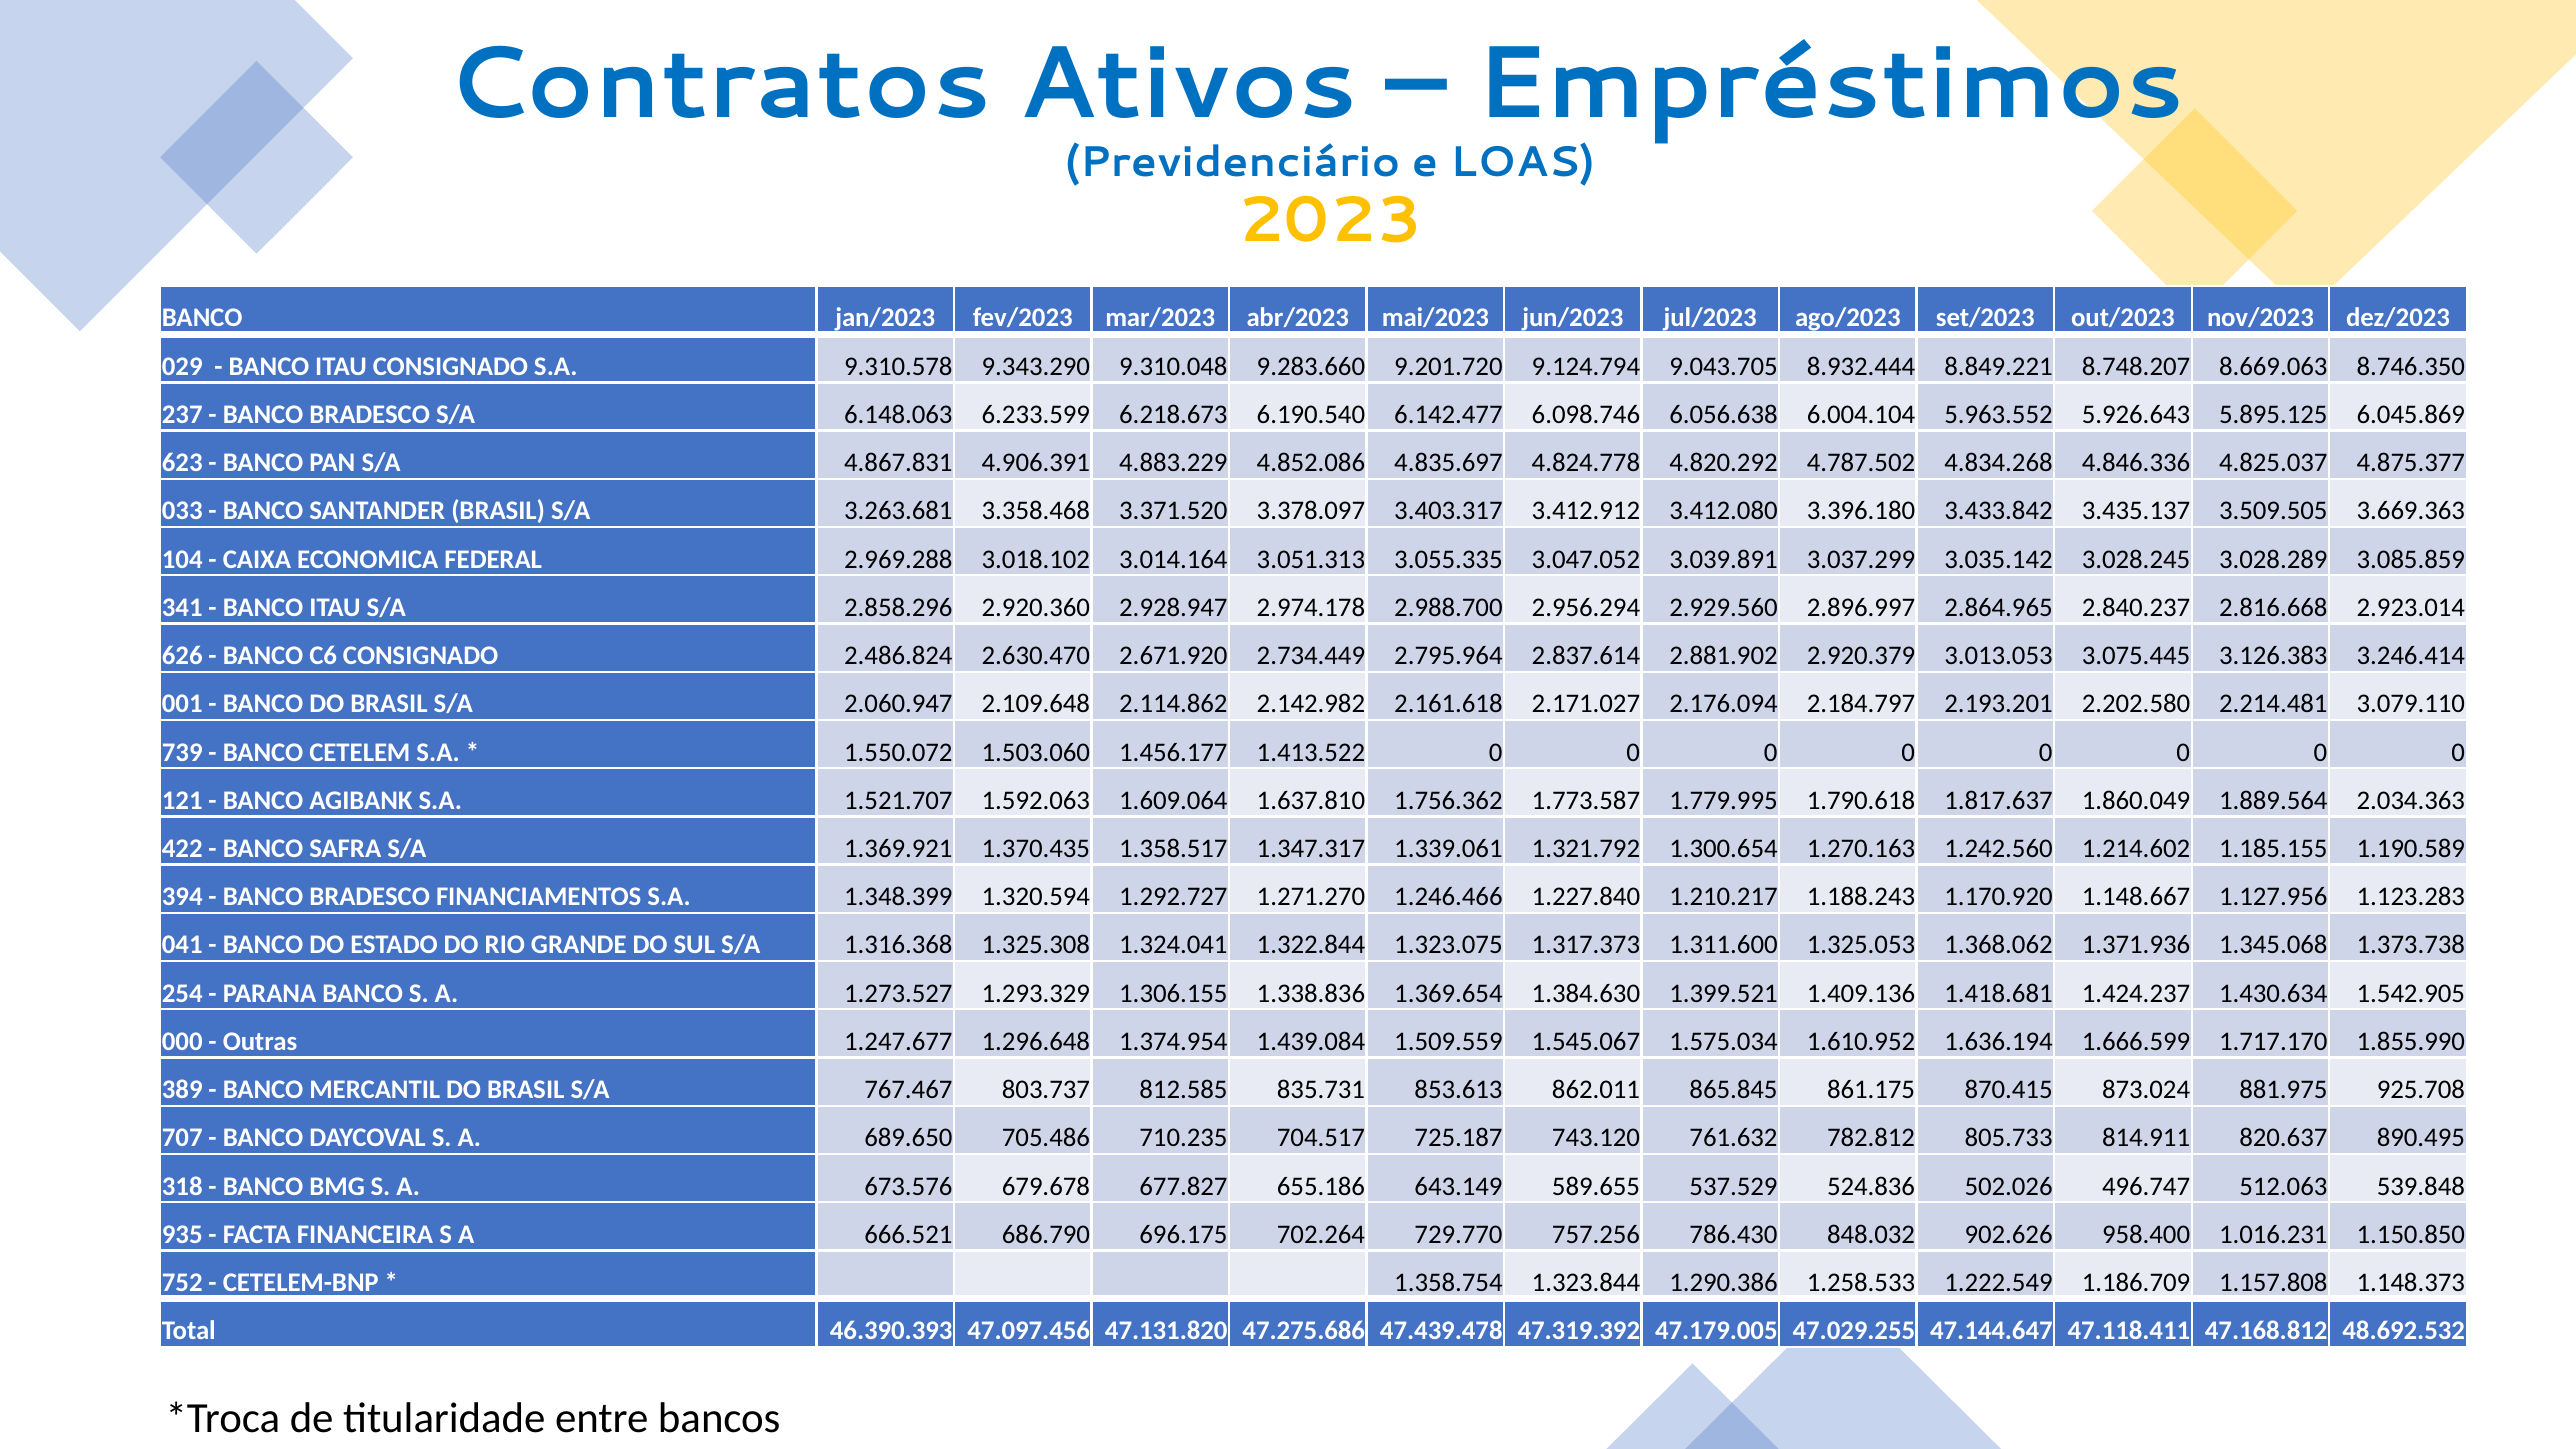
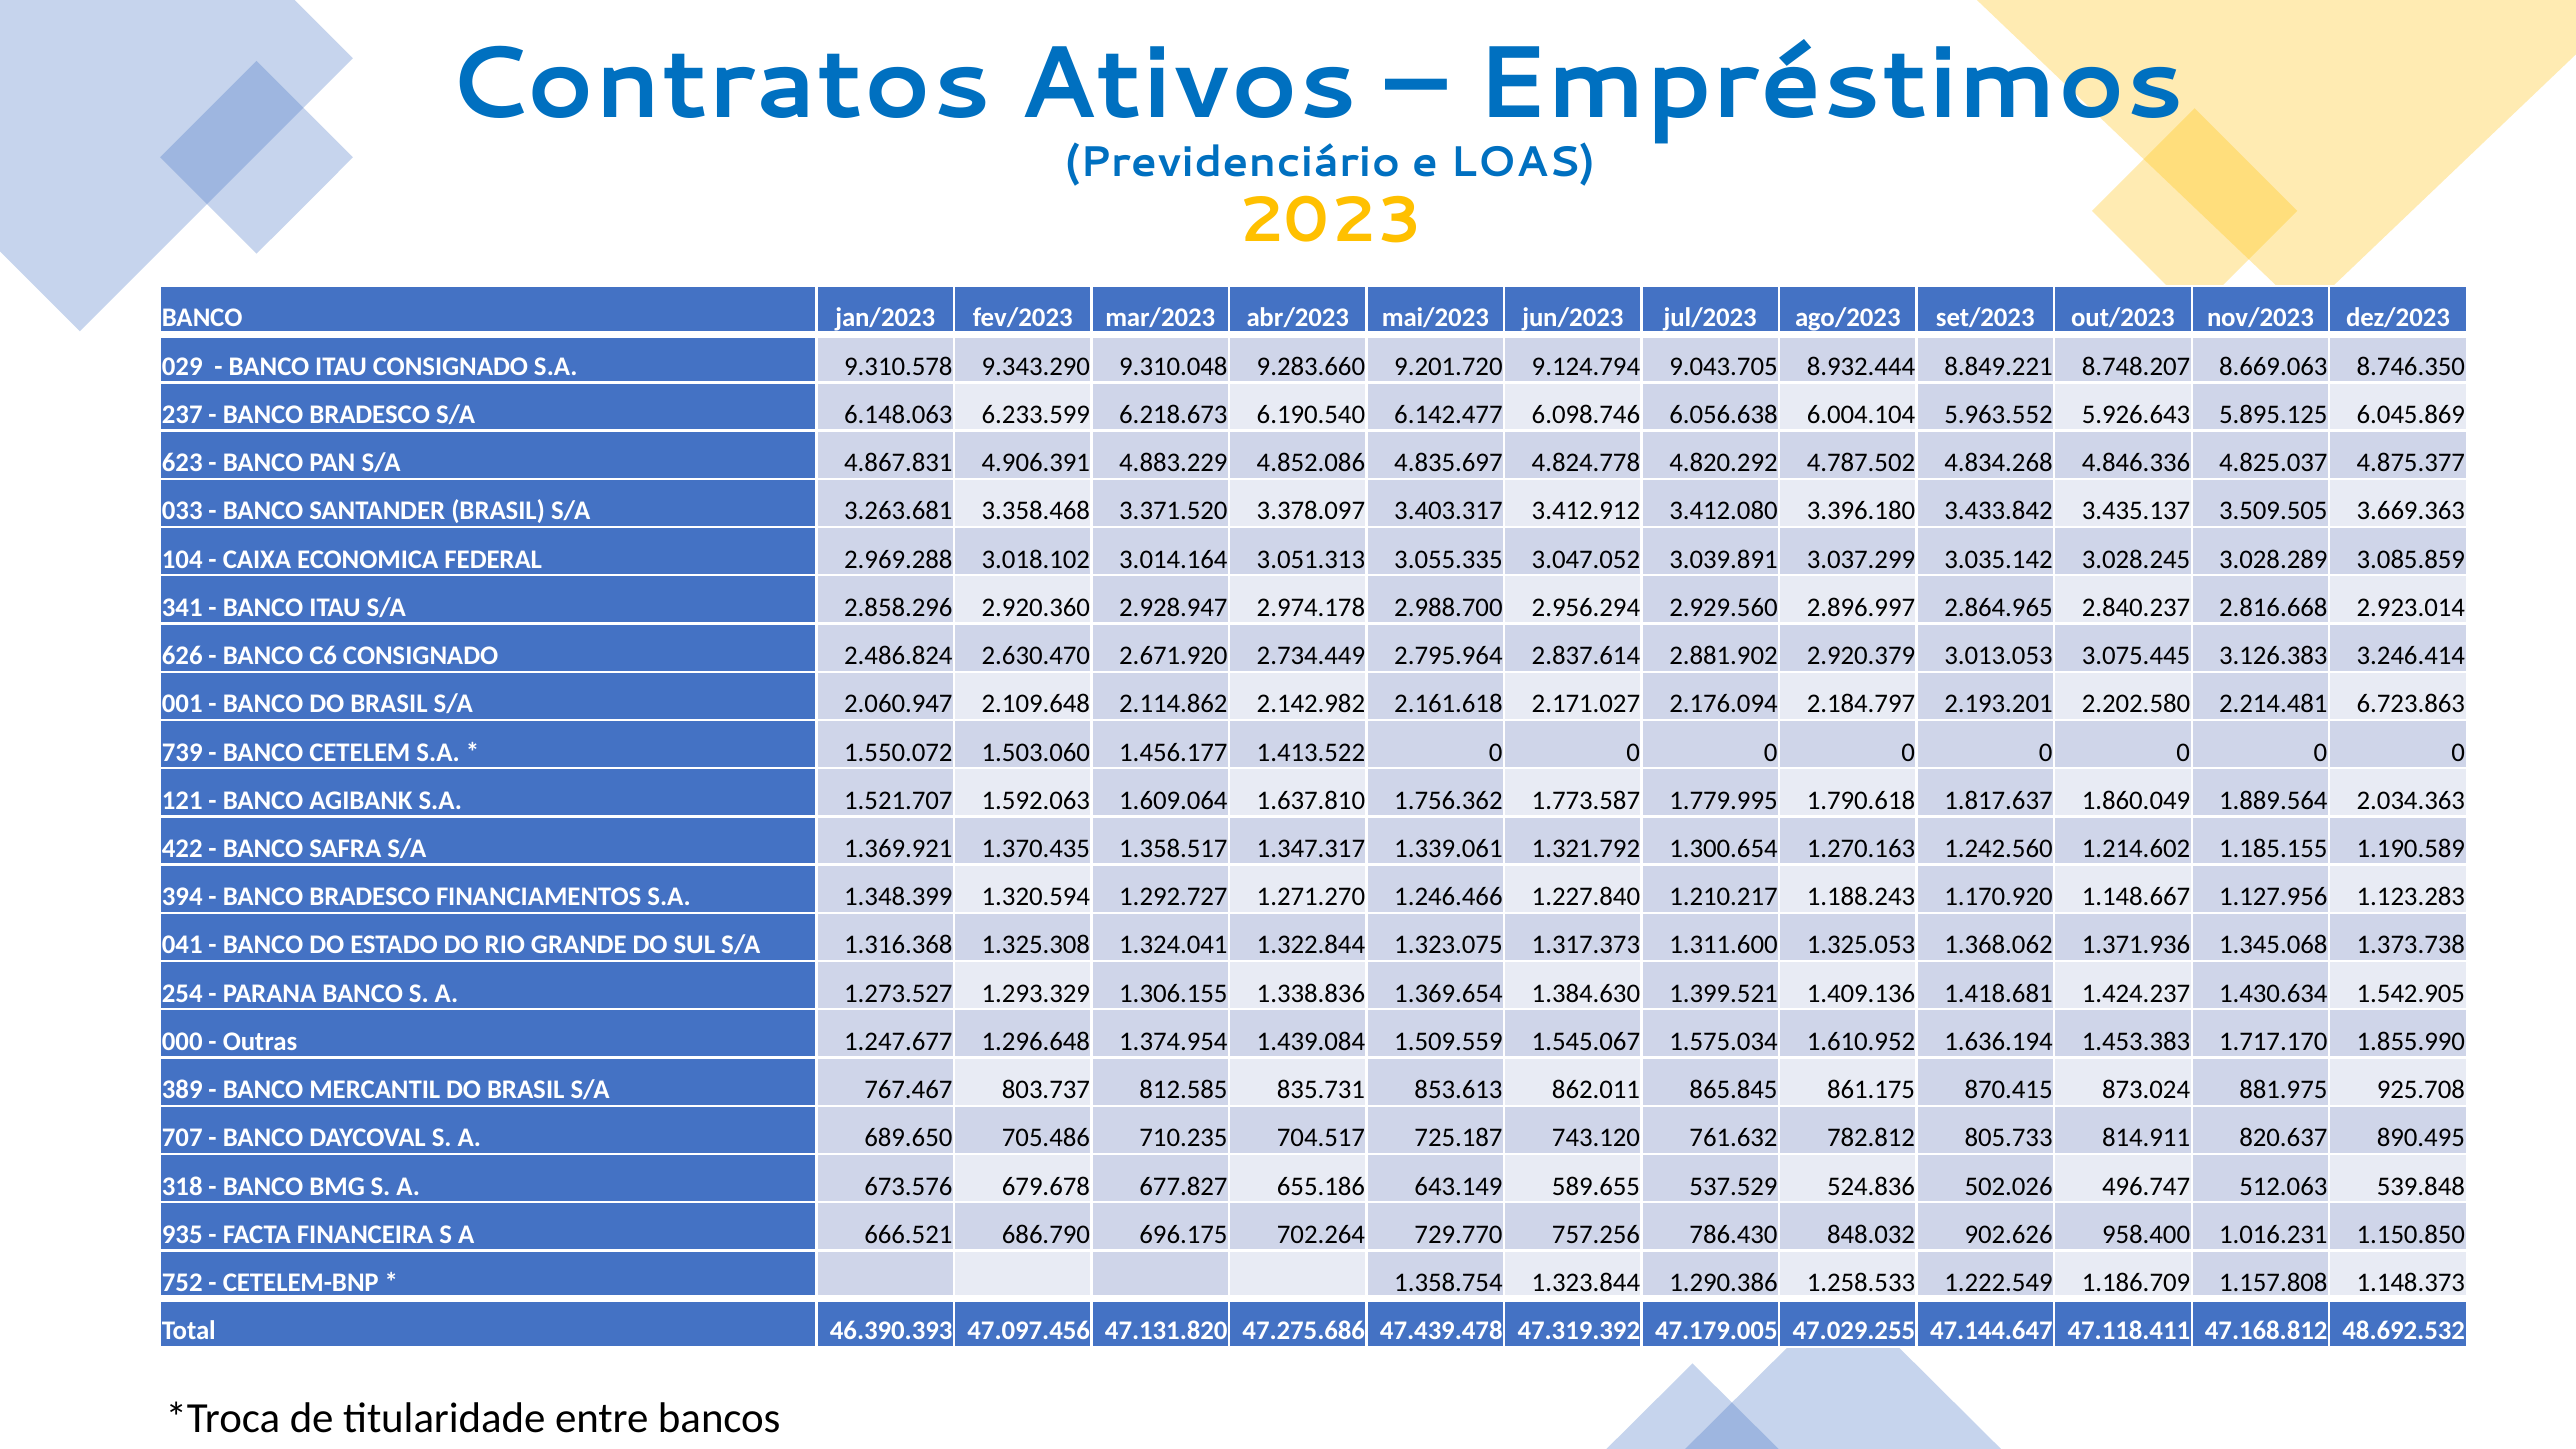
3.079.110: 3.079.110 -> 6.723.863
1.666.599: 1.666.599 -> 1.453.383
